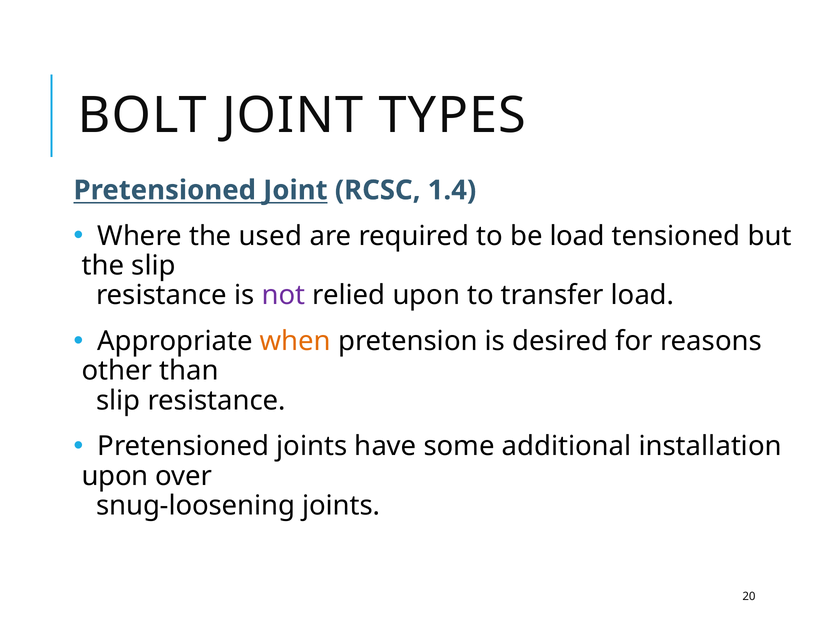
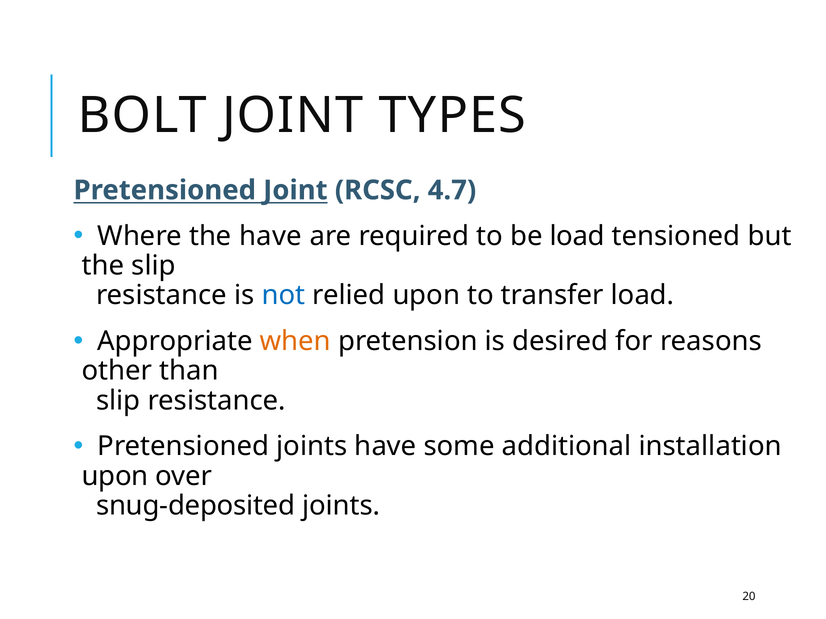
1.4: 1.4 -> 4.7
the used: used -> have
not colour: purple -> blue
snug-loosening: snug-loosening -> snug-deposited
